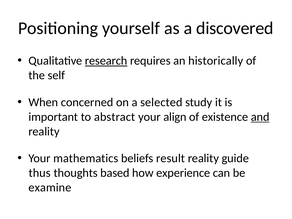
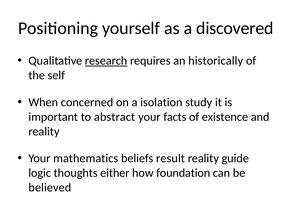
selected: selected -> isolation
align: align -> facts
and underline: present -> none
thus: thus -> logic
based: based -> either
experience: experience -> foundation
examine: examine -> believed
